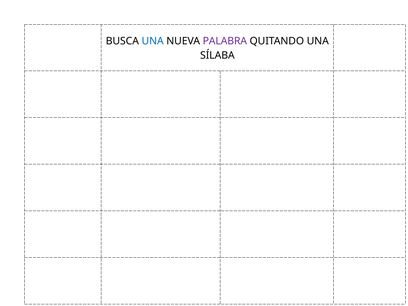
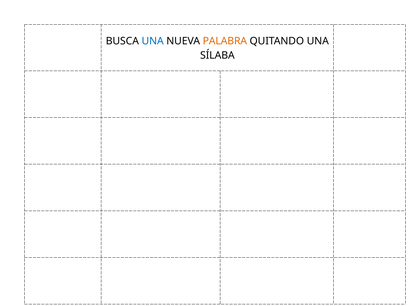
PALABRA colour: purple -> orange
